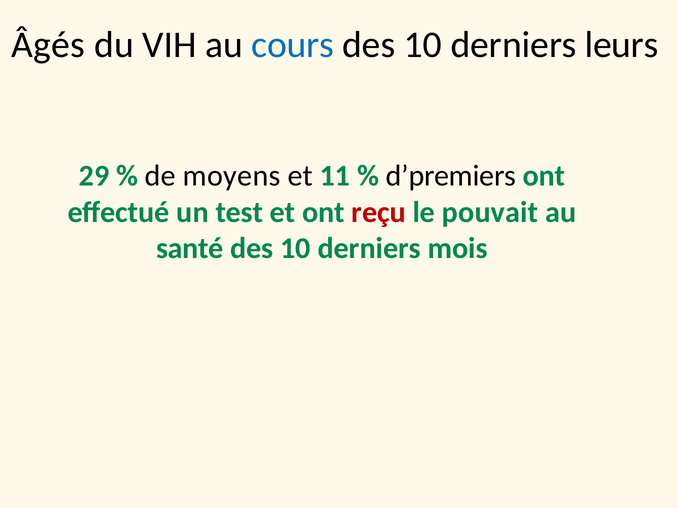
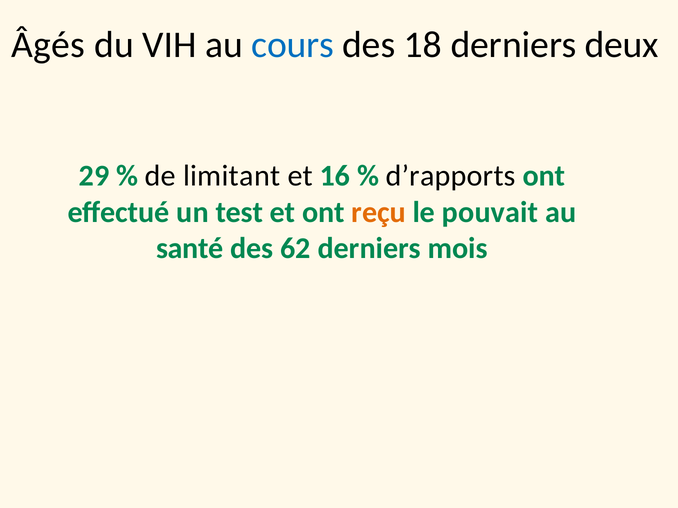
10 at (423, 45): 10 -> 18
leurs: leurs -> deux
moyens: moyens -> limitant
11: 11 -> 16
d’premiers: d’premiers -> d’rapports
reçu colour: red -> orange
10 at (295, 248): 10 -> 62
